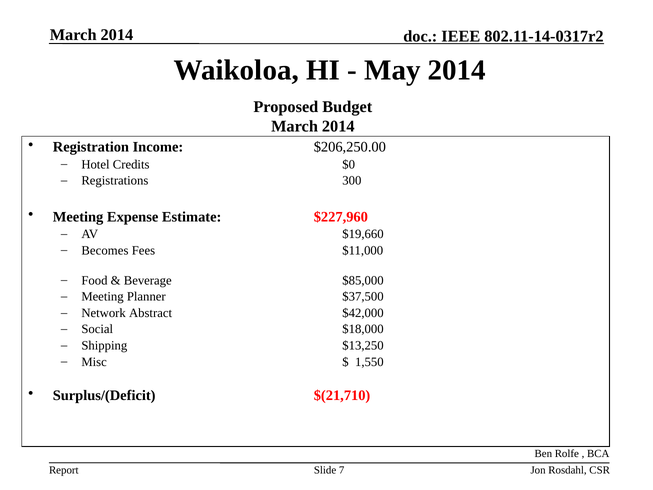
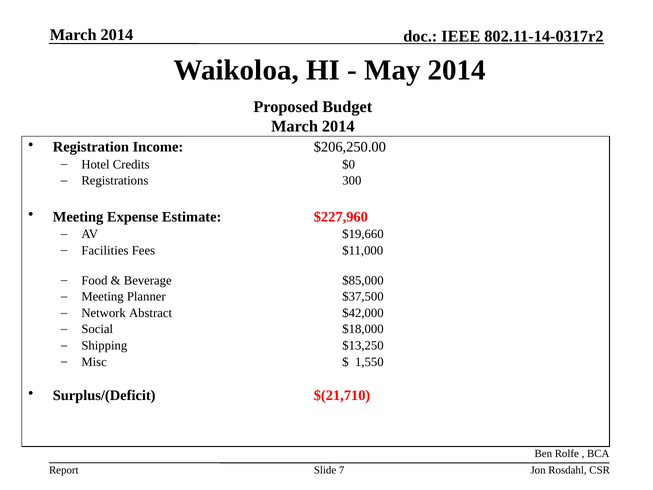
Becomes: Becomes -> Facilities
